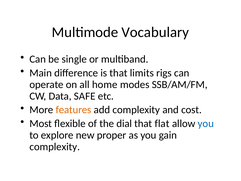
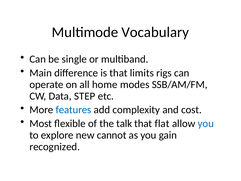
SAFE: SAFE -> STEP
features colour: orange -> blue
dial: dial -> talk
proper: proper -> cannot
complexity at (55, 147): complexity -> recognized
